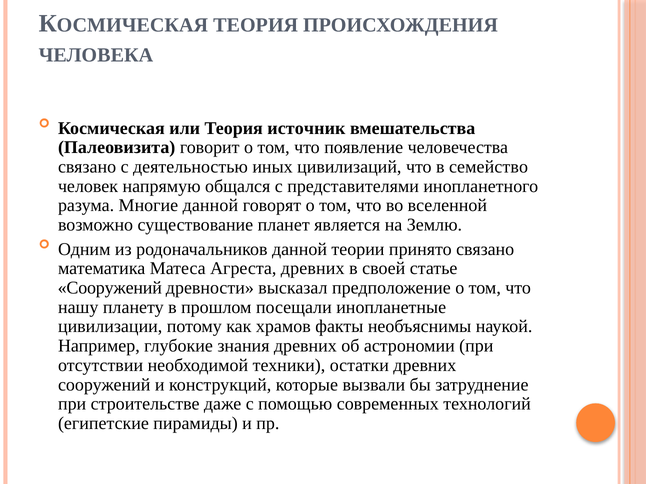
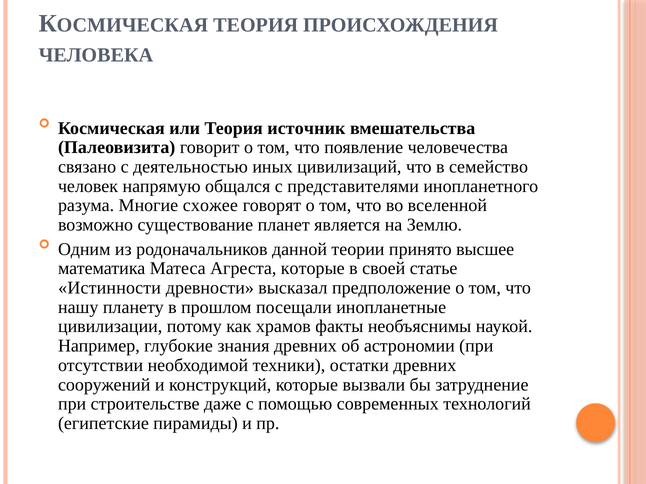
Многие данной: данной -> схожее
принято связано: связано -> высшее
Агреста древних: древних -> которые
Сооружений at (110, 288): Сооружений -> Истинности
